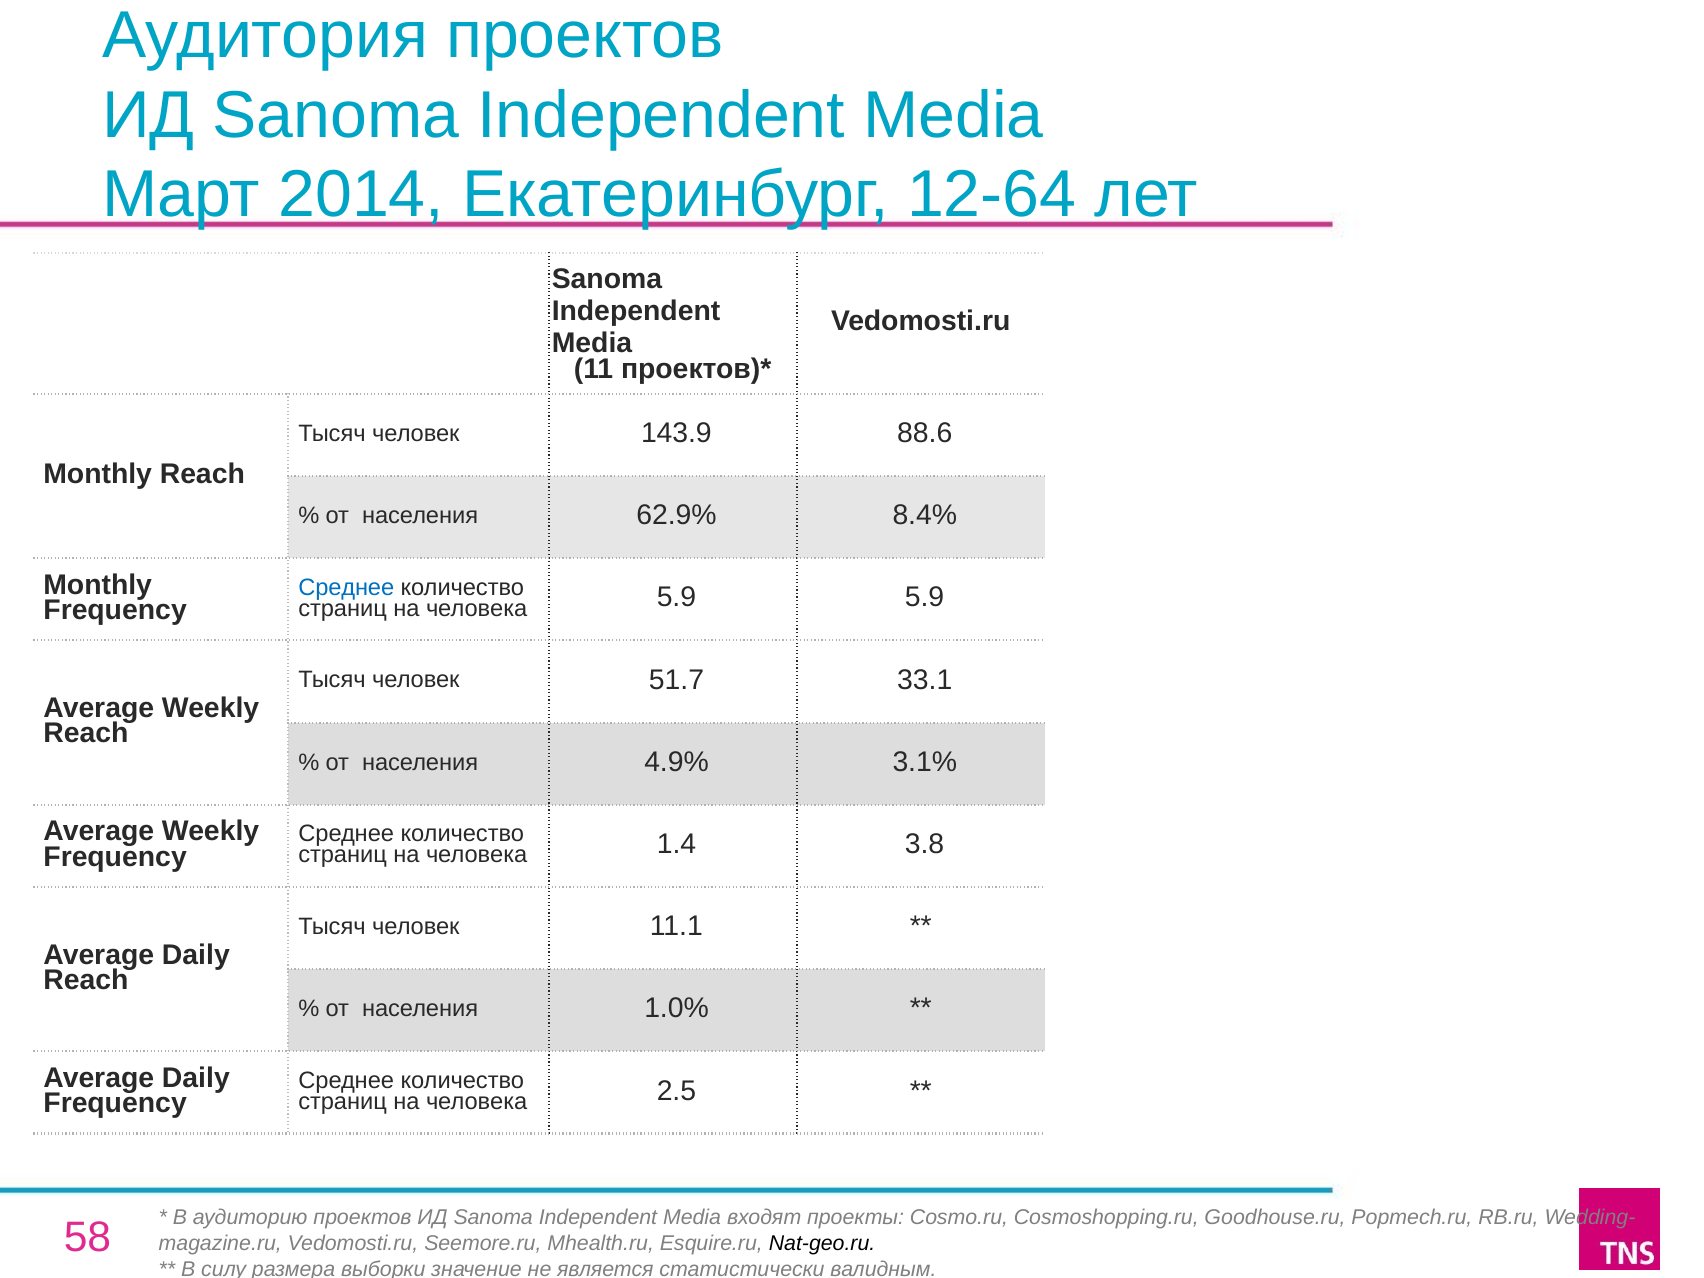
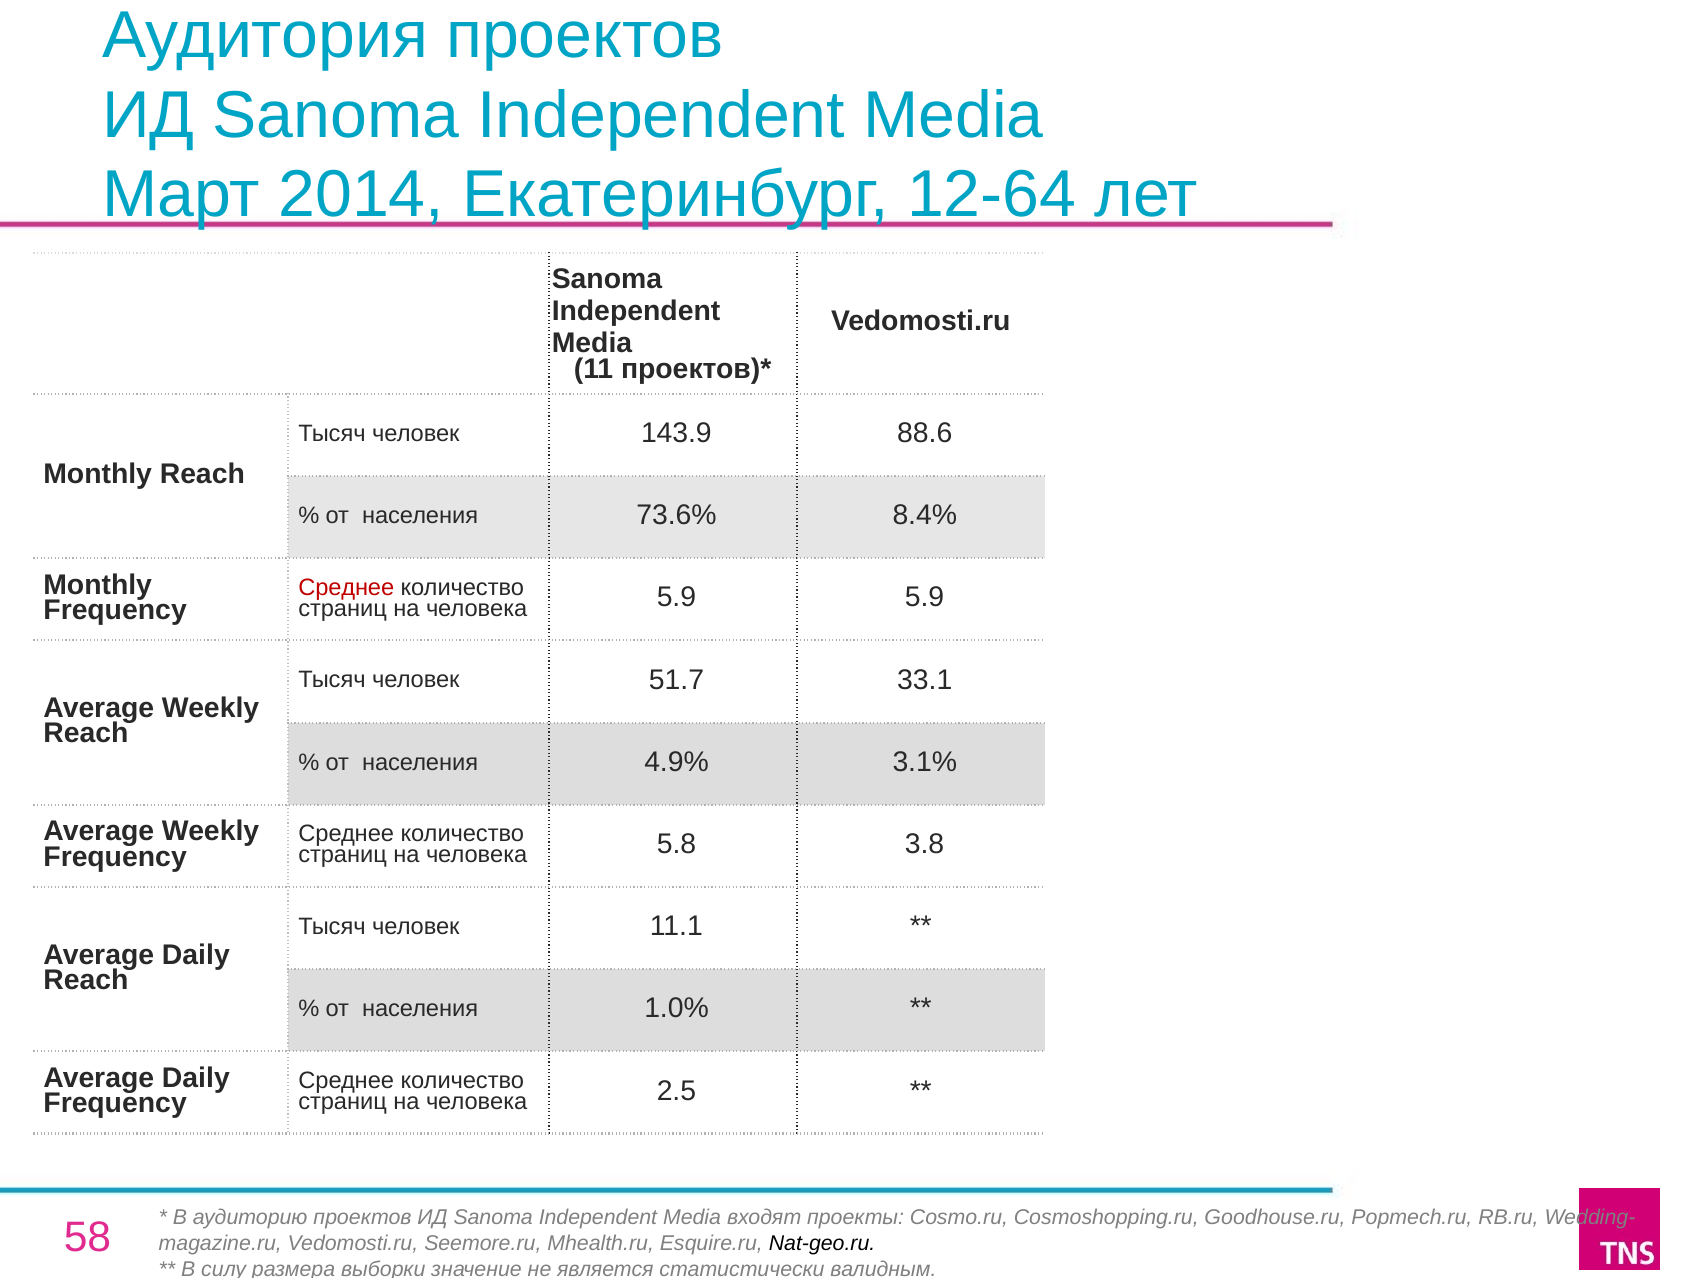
62.9%: 62.9% -> 73.6%
Среднее at (346, 587) colour: blue -> red
1.4: 1.4 -> 5.8
